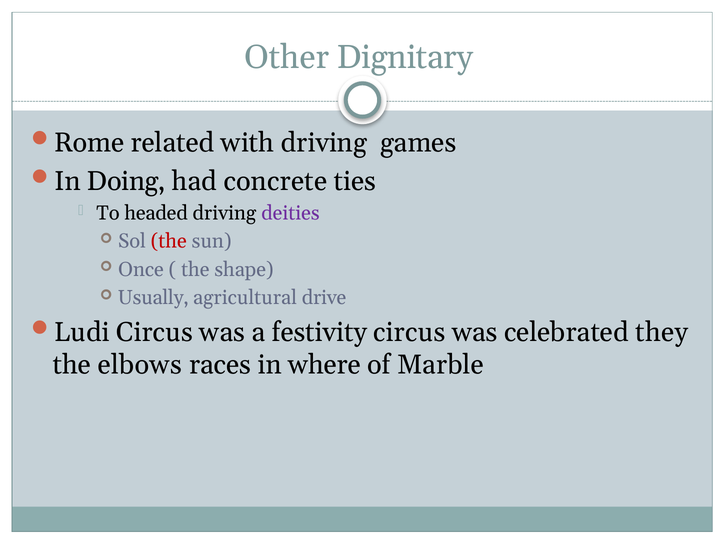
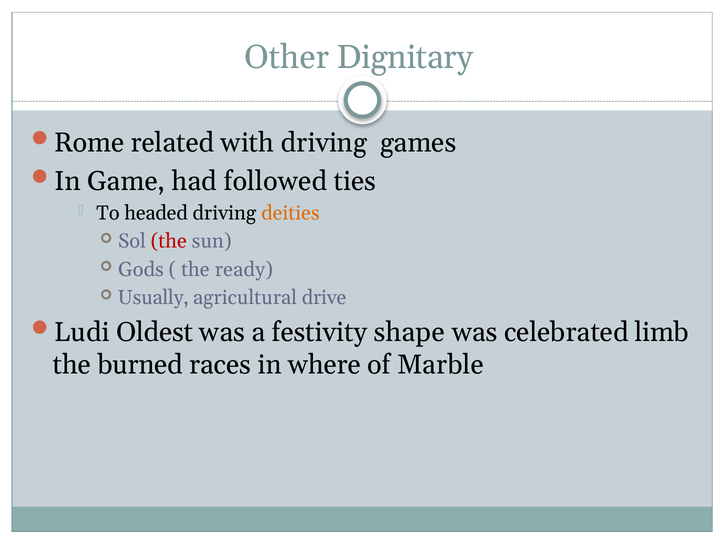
Doing: Doing -> Game
concrete: concrete -> followed
deities colour: purple -> orange
Once: Once -> Gods
shape: shape -> ready
Ludi Circus: Circus -> Oldest
festivity circus: circus -> shape
they: they -> limb
elbows: elbows -> burned
